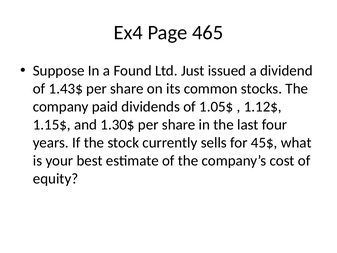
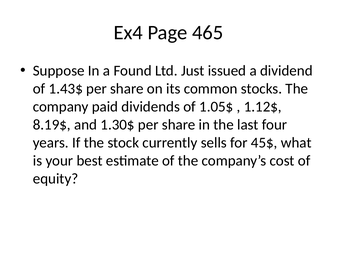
1.15$: 1.15$ -> 8.19$
